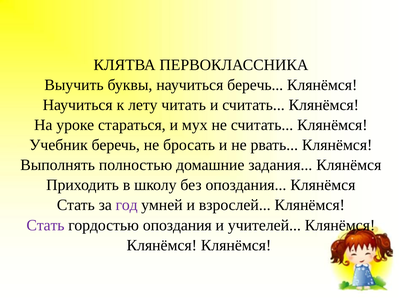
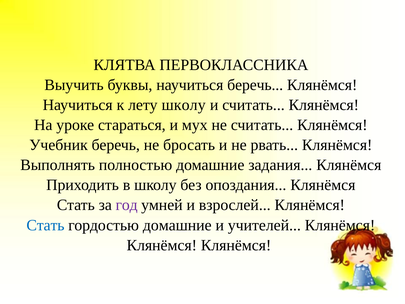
лету читать: читать -> школу
Стать at (45, 225) colour: purple -> blue
гордостью опоздания: опоздания -> домашние
